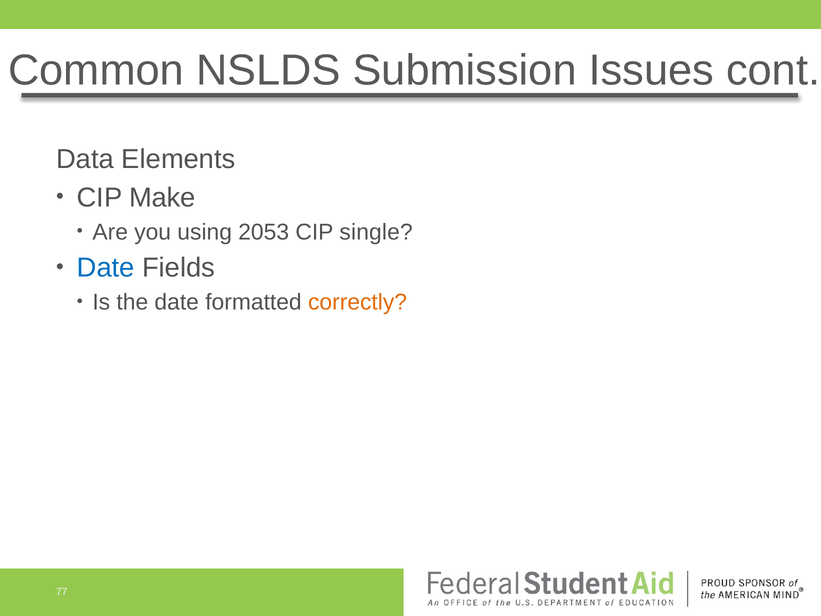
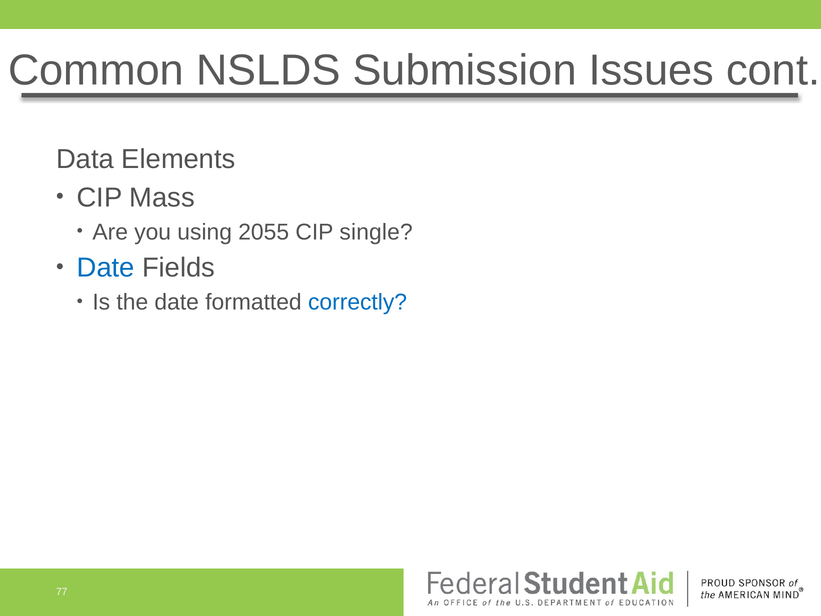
Make: Make -> Mass
2053: 2053 -> 2055
correctly colour: orange -> blue
